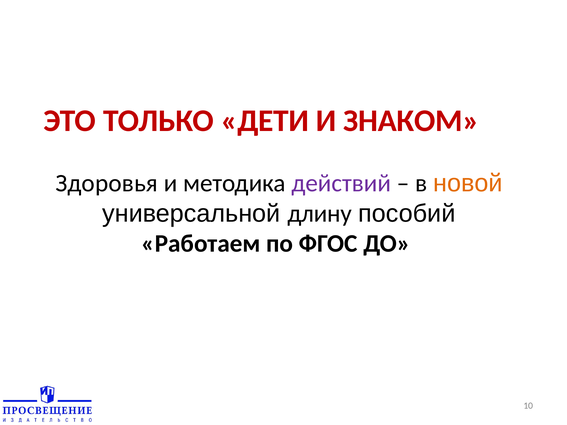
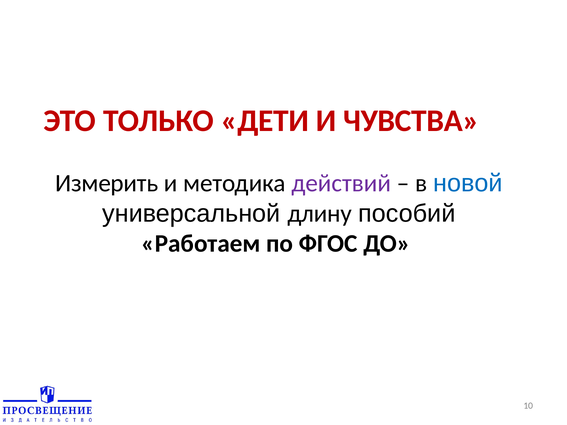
ЗНАКОМ: ЗНАКОМ -> ЧУВСТВА
Здоровья: Здоровья -> Измерить
новой colour: orange -> blue
